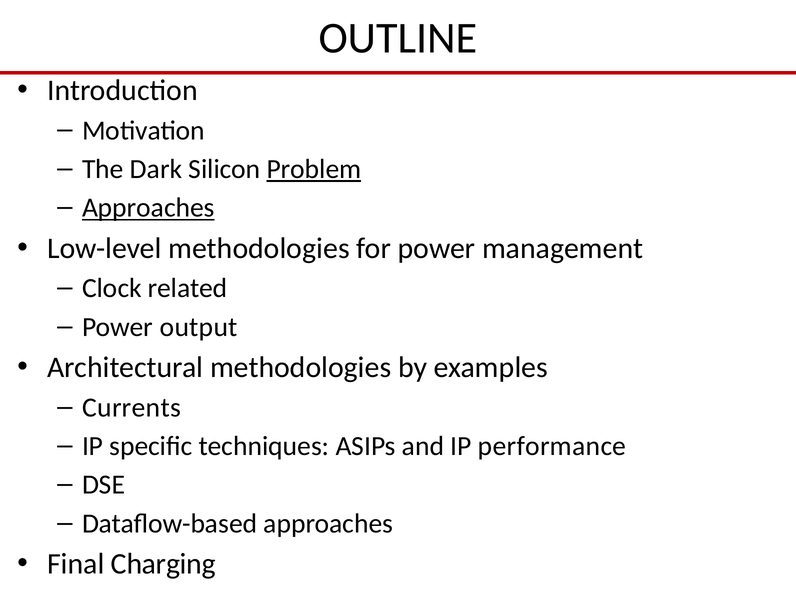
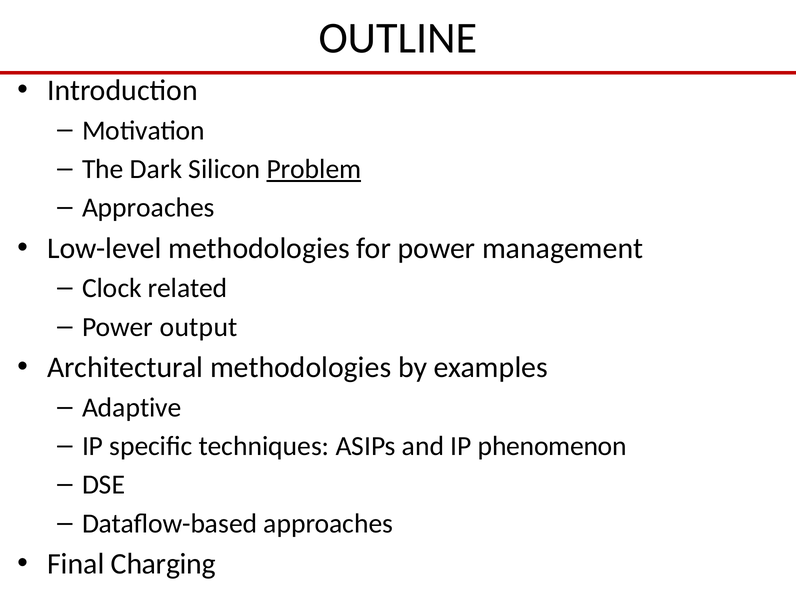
Approaches at (148, 208) underline: present -> none
Currents: Currents -> Adaptive
performance: performance -> phenomenon
